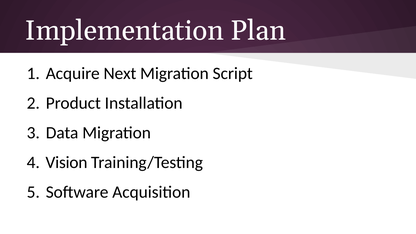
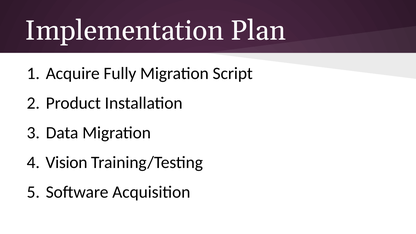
Next: Next -> Fully
